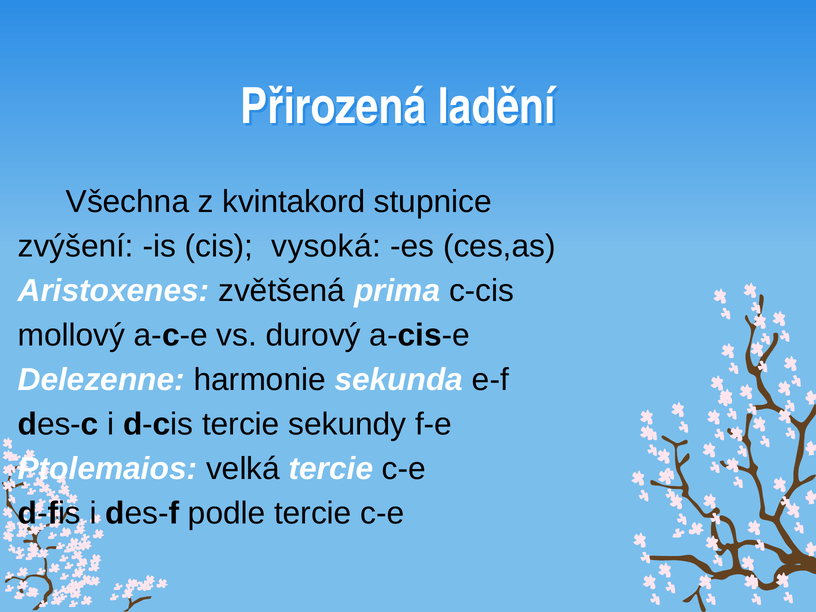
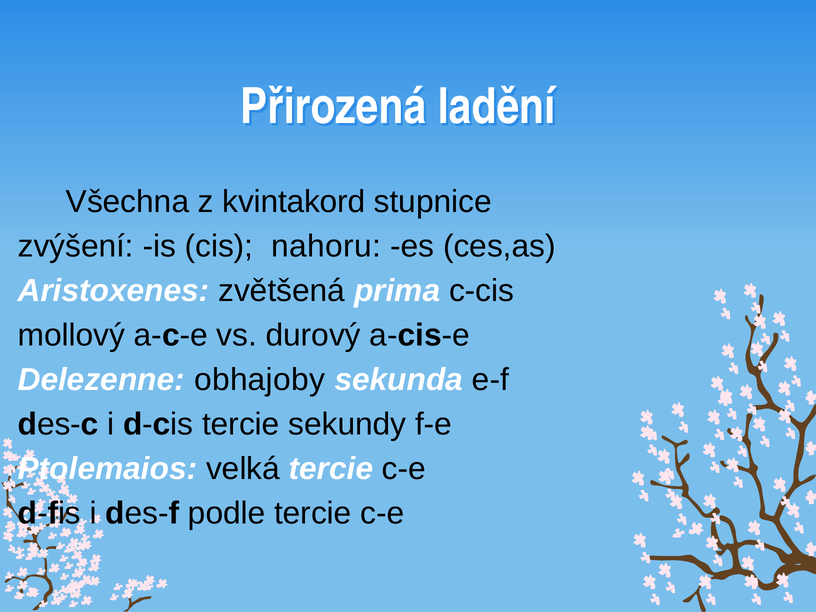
vysoká: vysoká -> nahoru
harmonie: harmonie -> obhajoby
